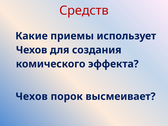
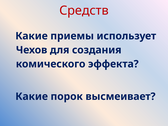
Чехов at (32, 96): Чехов -> Какие
